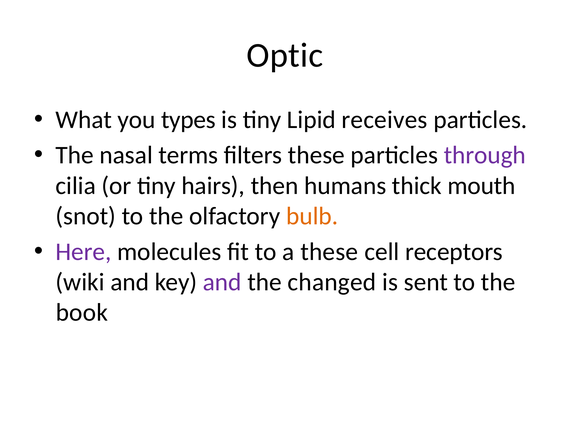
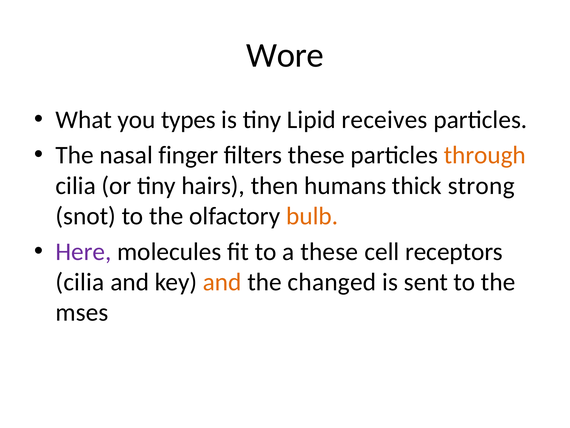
Optic: Optic -> Wore
terms: terms -> finger
through colour: purple -> orange
mouth: mouth -> strong
wiki at (80, 282): wiki -> cilia
and at (222, 282) colour: purple -> orange
book: book -> mses
